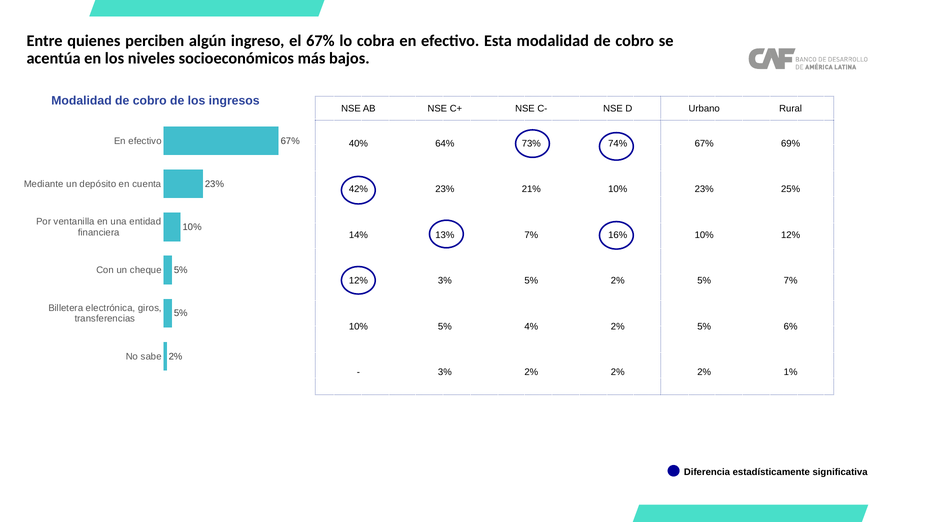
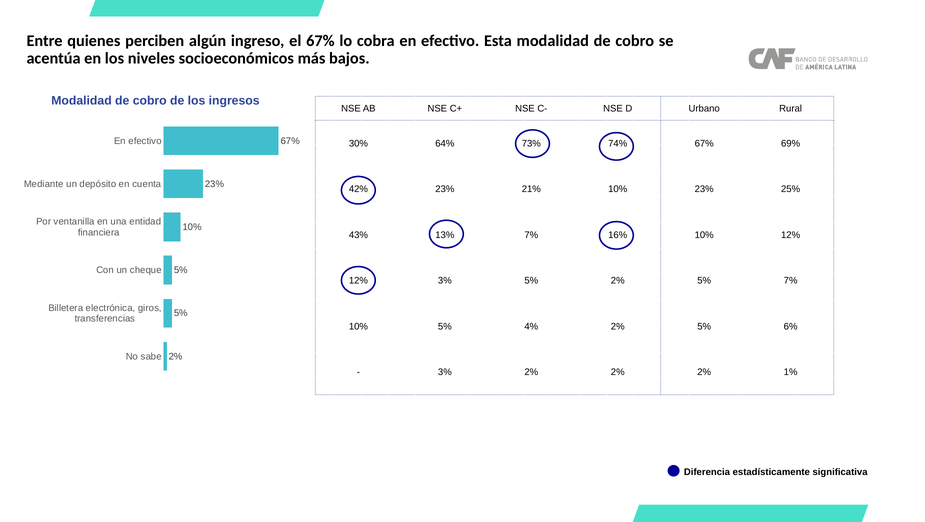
40%: 40% -> 30%
14%: 14% -> 43%
